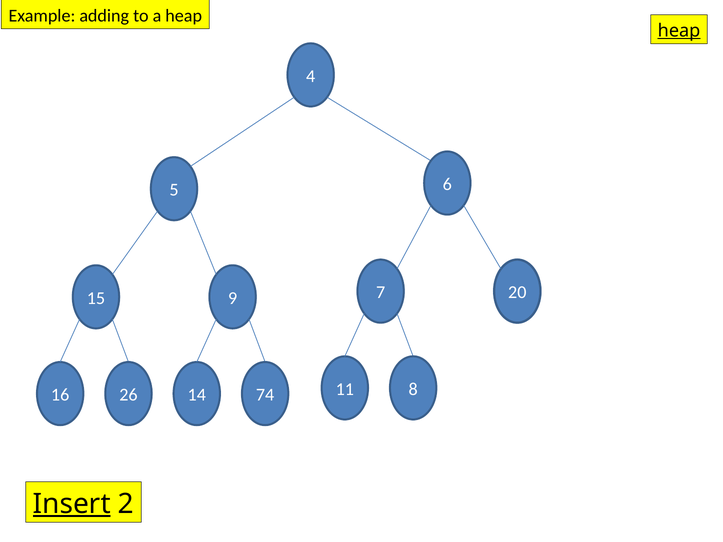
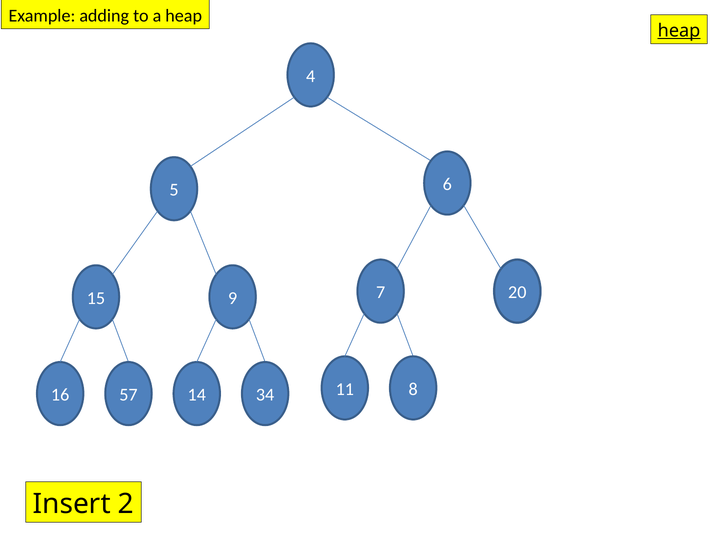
26: 26 -> 57
74: 74 -> 34
Insert underline: present -> none
